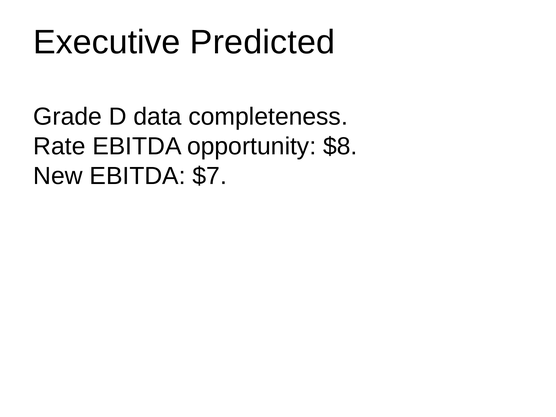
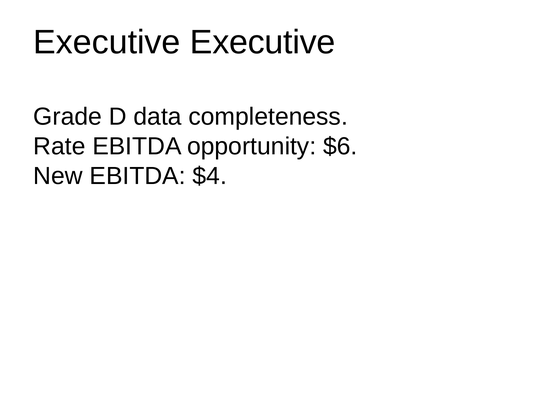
Executive Predicted: Predicted -> Executive
$8: $8 -> $6
$7: $7 -> $4
